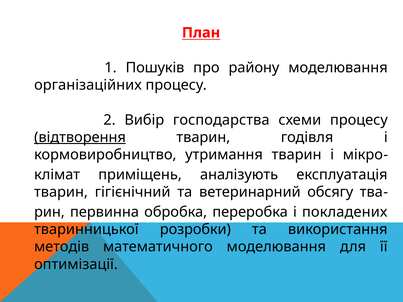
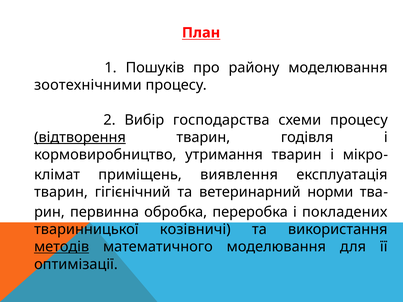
організаційних: організаційних -> зоотехнічними
аналізують: аналізують -> виявлення
обсягу: обсягу -> норми
розробки: розробки -> козівничі
методів underline: none -> present
